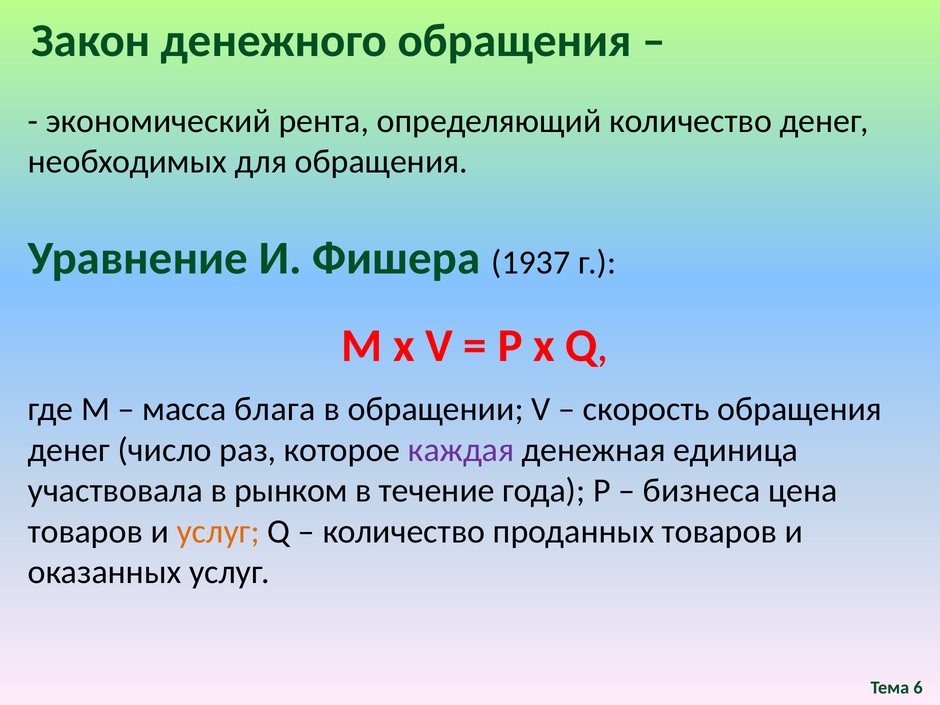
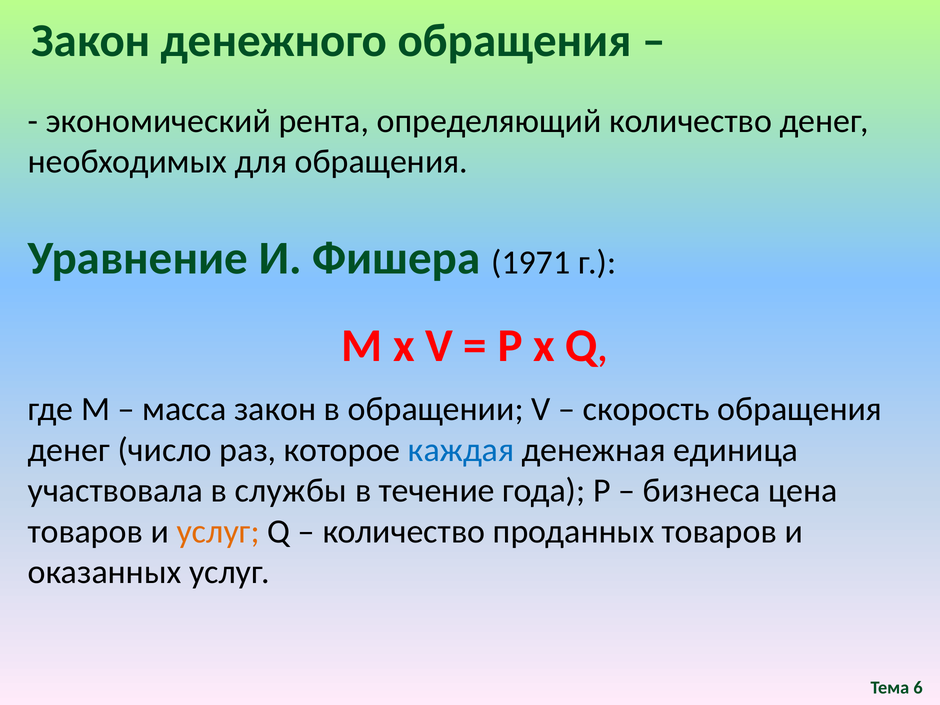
1937: 1937 -> 1971
масса блага: блага -> закон
каждая colour: purple -> blue
рынком: рынком -> службы
